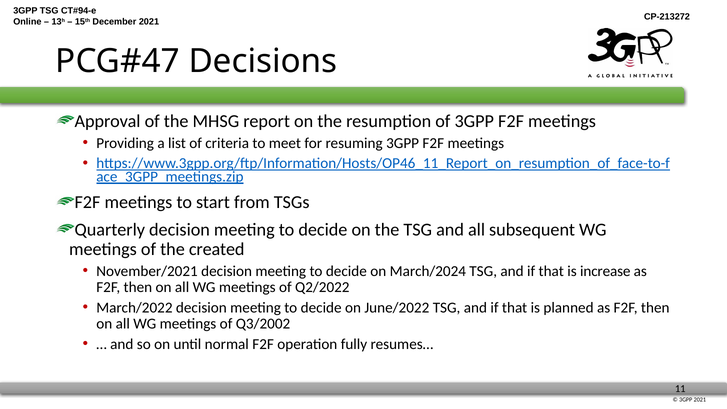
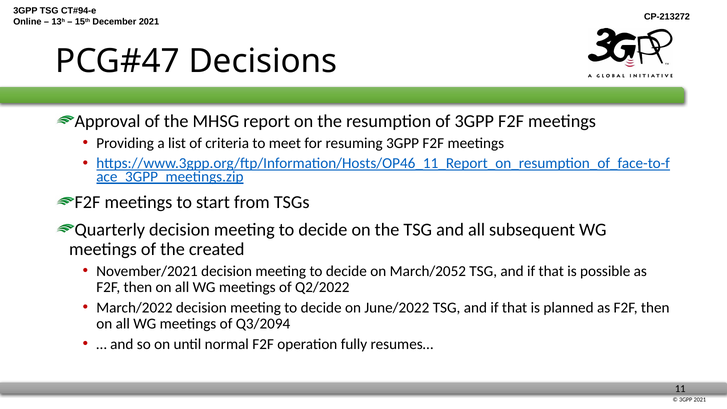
March/2024: March/2024 -> March/2052
increase: increase -> possible
Q3/2002: Q3/2002 -> Q3/2094
